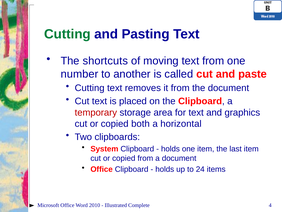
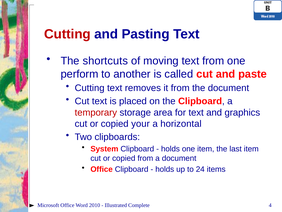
Cutting at (67, 34) colour: green -> red
number: number -> perform
both: both -> your
